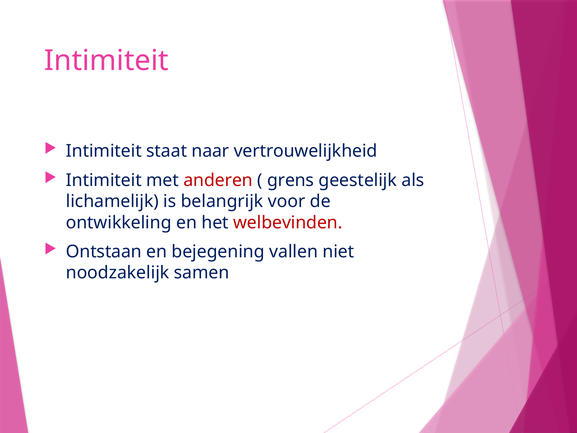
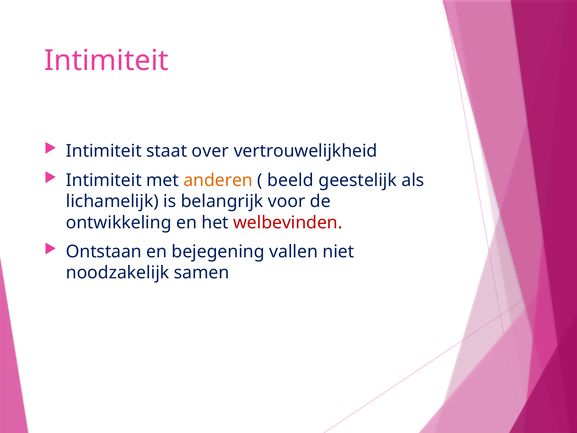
naar: naar -> over
anderen colour: red -> orange
grens: grens -> beeld
